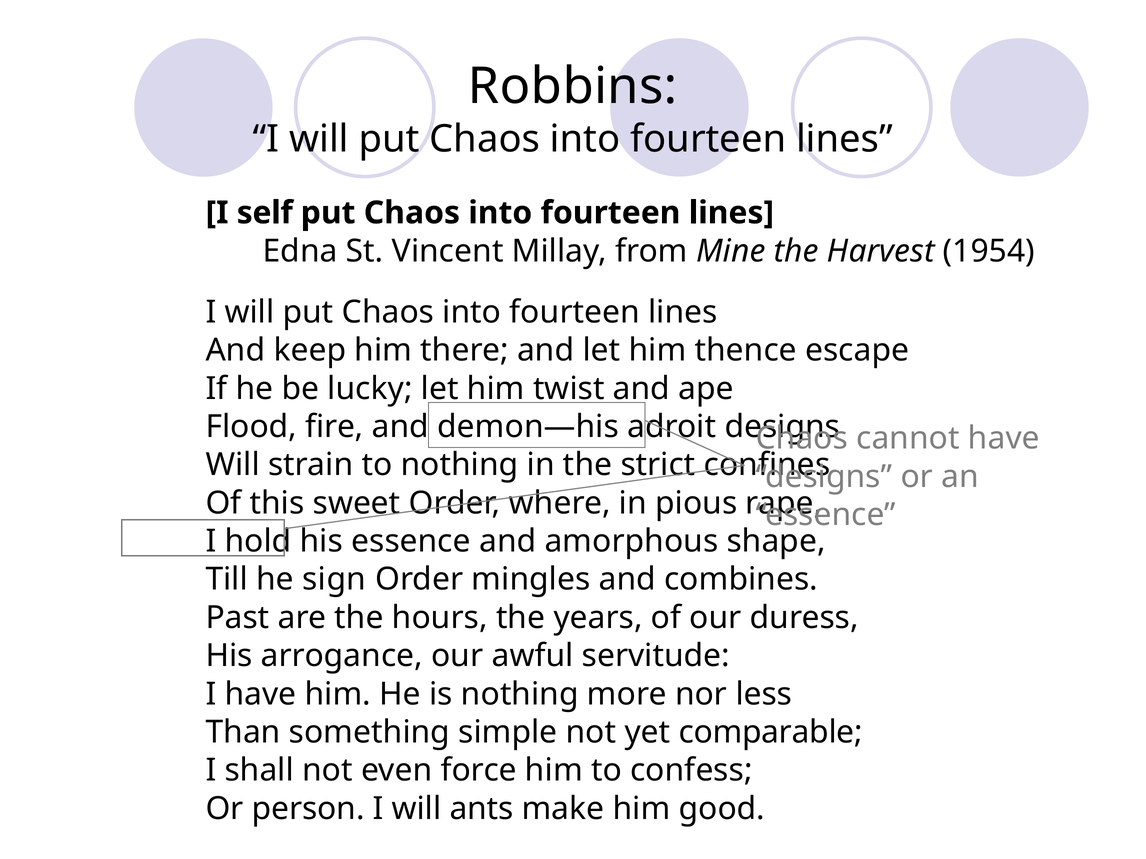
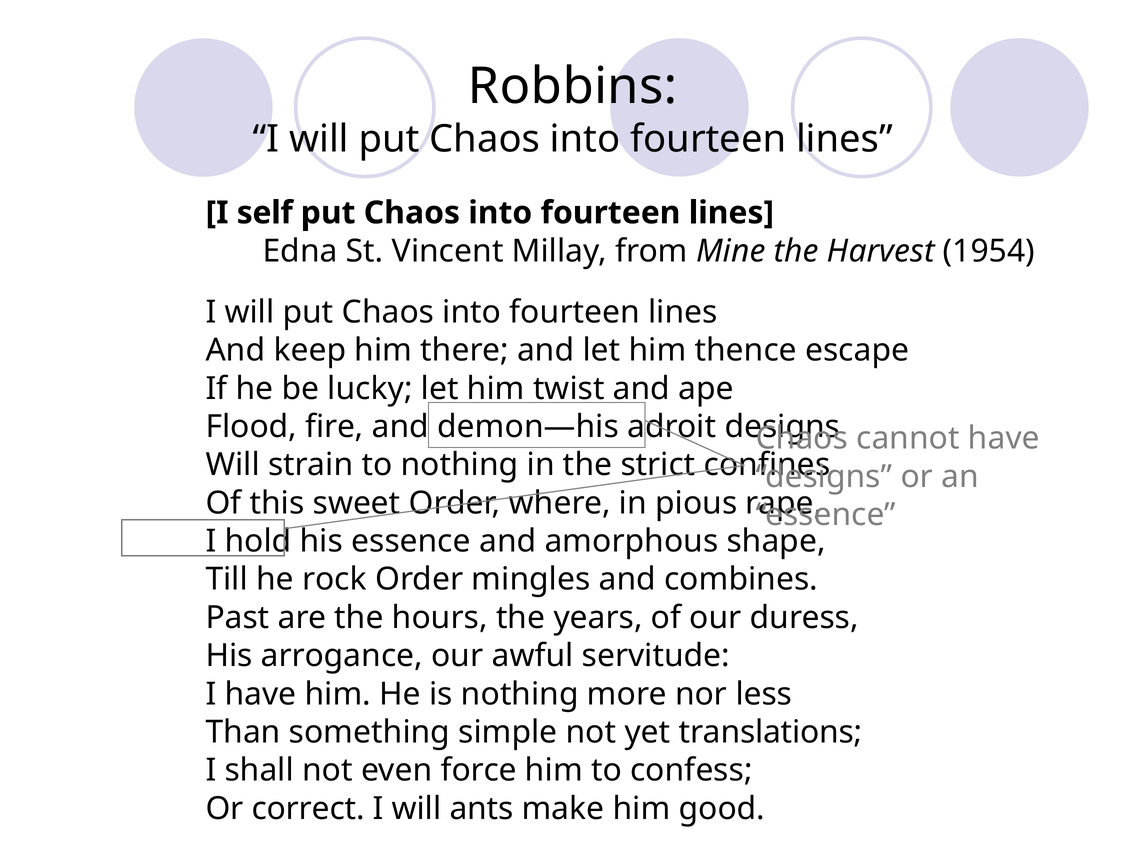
sign: sign -> rock
comparable: comparable -> translations
person: person -> correct
